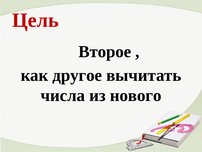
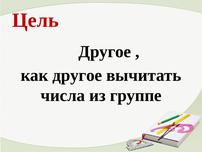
Второе at (105, 51): Второе -> Другое
нового: нового -> группе
